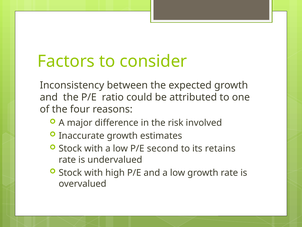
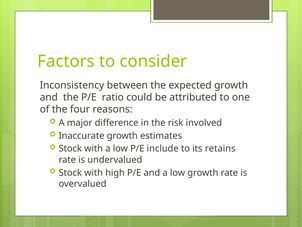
second: second -> include
